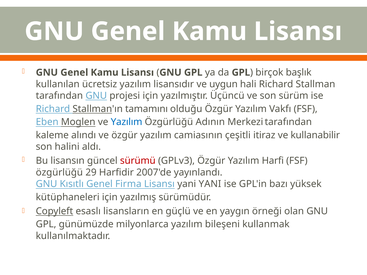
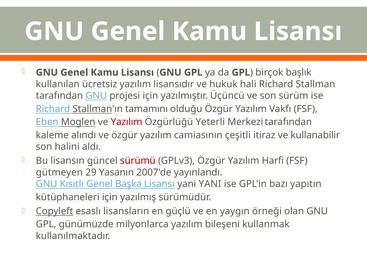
uygun: uygun -> hukuk
Yazılım at (127, 122) colour: blue -> red
Adının: Adının -> Yeterli
özgürlüğü at (59, 173): özgürlüğü -> gütmeyen
Harfidir: Harfidir -> Yasanın
Firma: Firma -> Başka
yüksek: yüksek -> yapıtın
